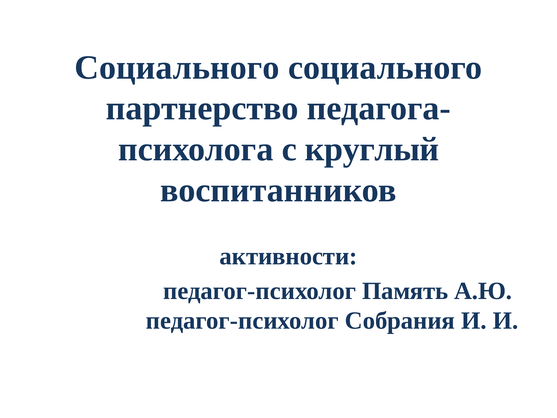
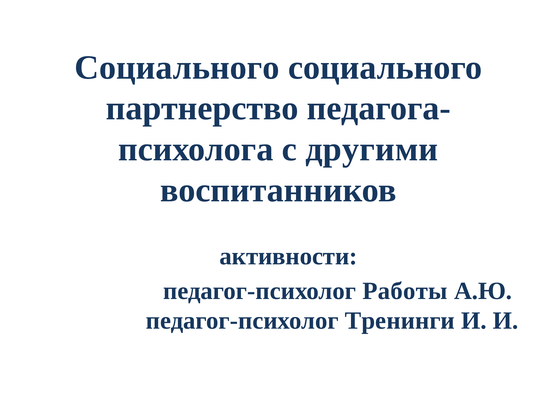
круглый: круглый -> другими
Память: Память -> Работы
Собрания: Собрания -> Тренинги
